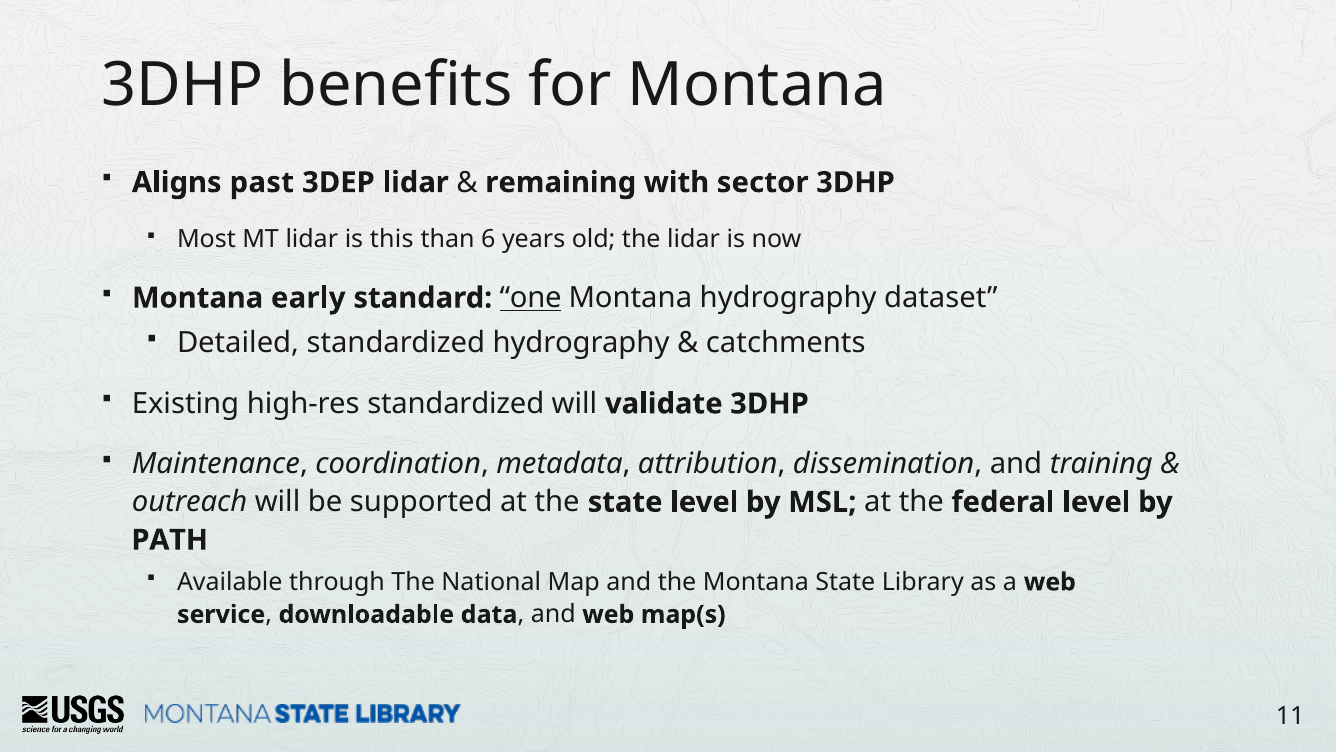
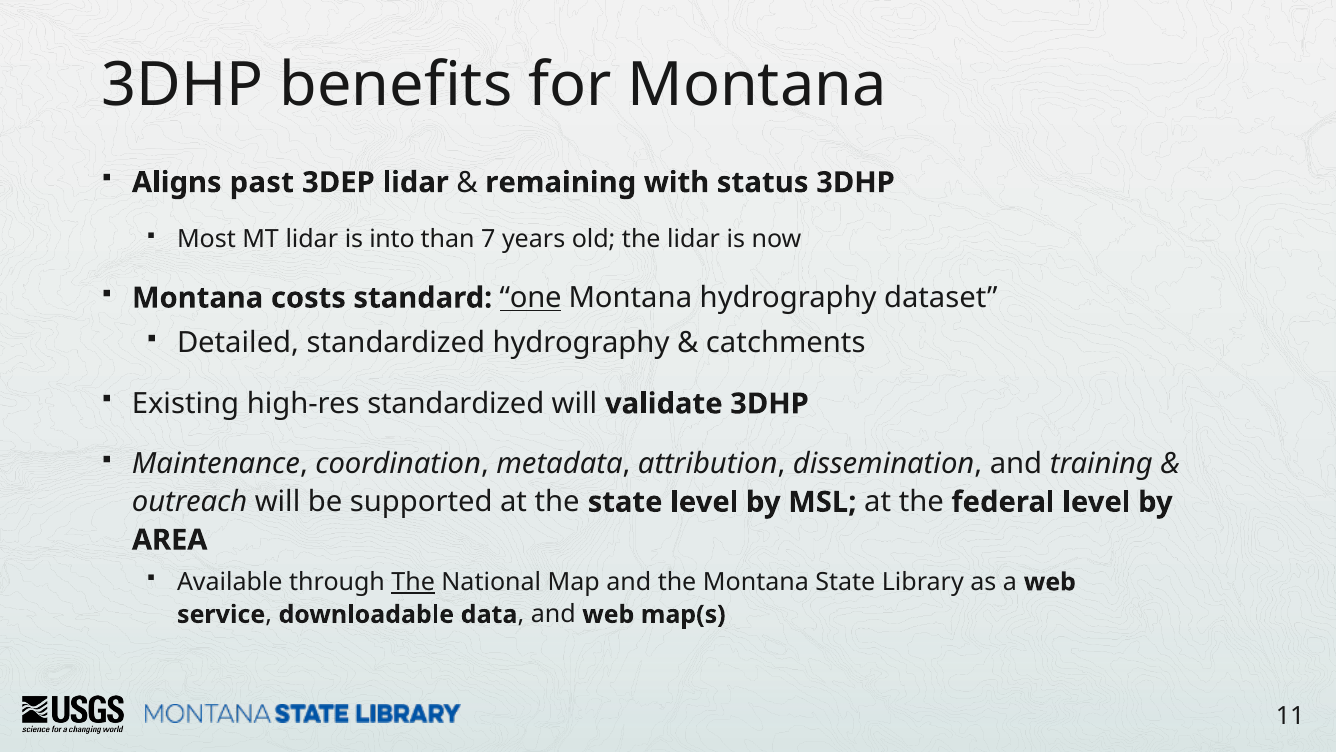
sector: sector -> status
this: this -> into
6: 6 -> 7
early: early -> costs
PATH: PATH -> AREA
The at (413, 582) underline: none -> present
